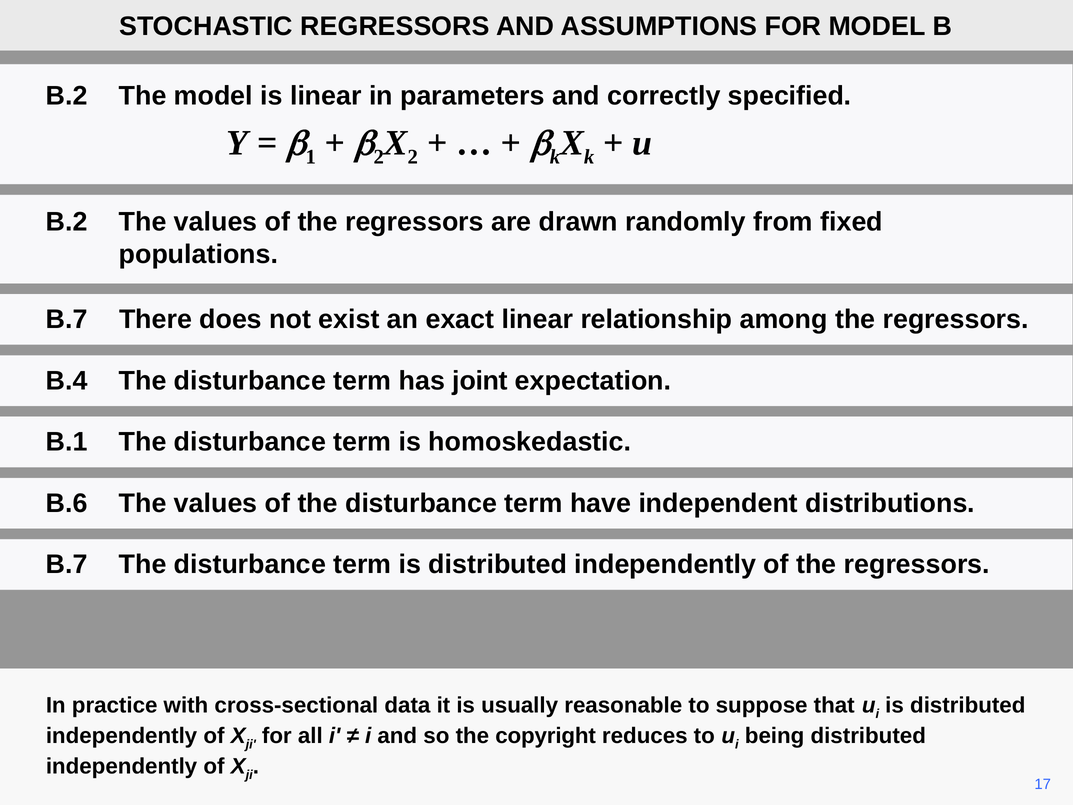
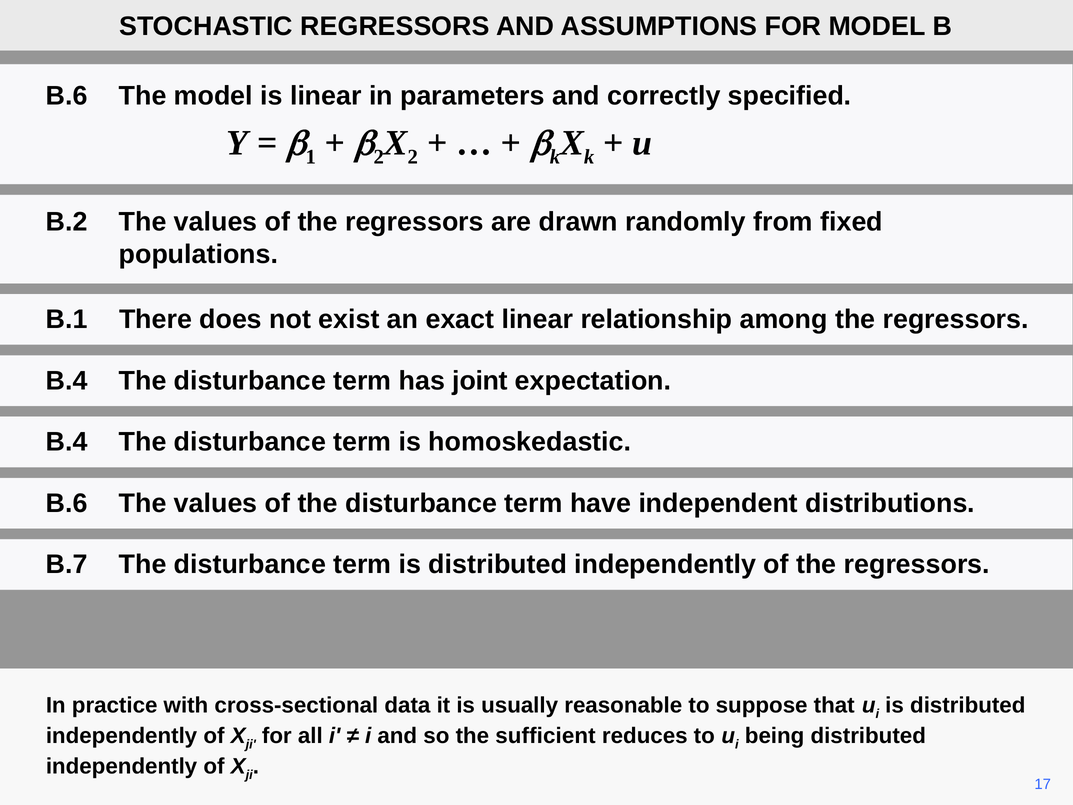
B.2 at (67, 96): B.2 -> B.6
B.7 at (67, 319): B.7 -> B.1
B.1 at (67, 442): B.1 -> B.4
copyright: copyright -> sufficient
